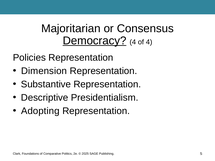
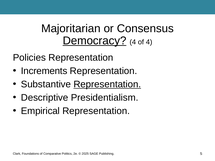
Dimension: Dimension -> Increments
Representation at (107, 84) underline: none -> present
Adopting: Adopting -> Empirical
